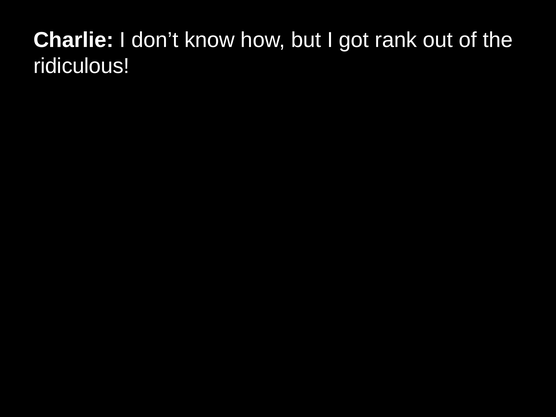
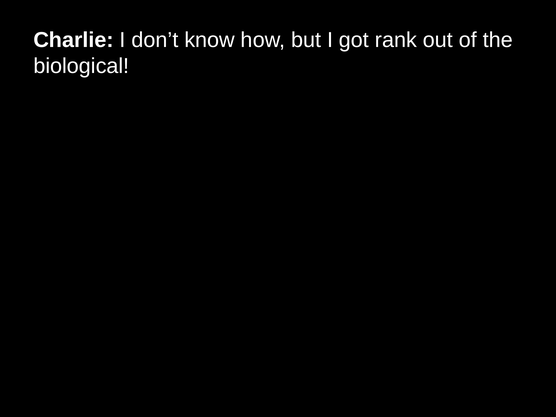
ridiculous: ridiculous -> biological
